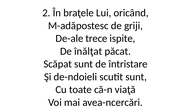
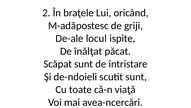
trece: trece -> locul
